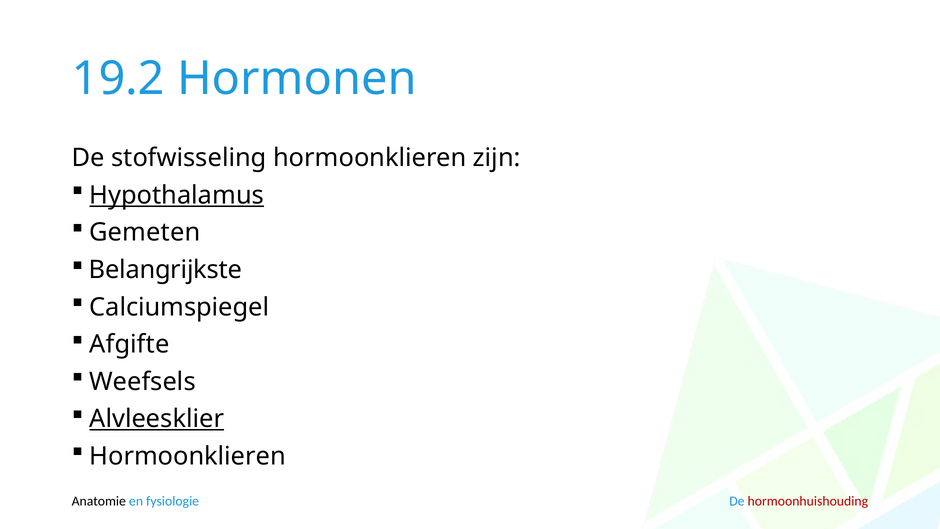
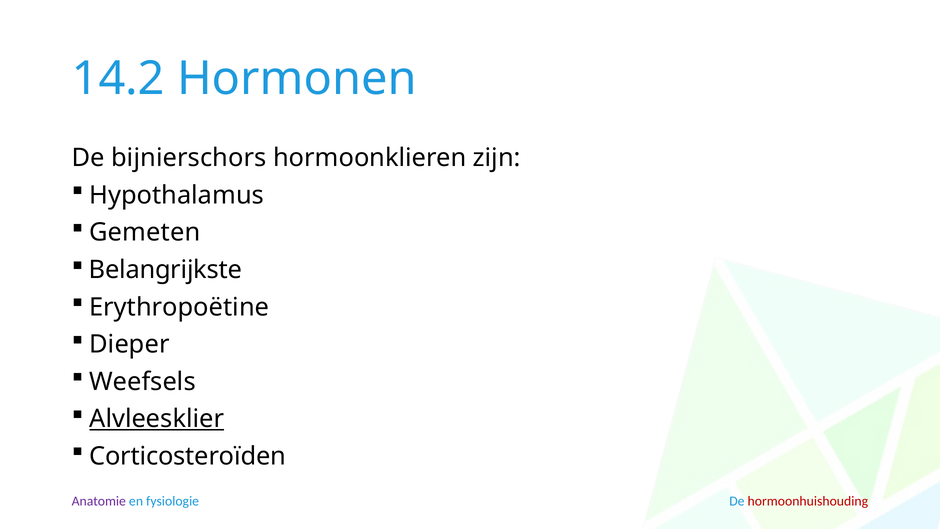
19.2: 19.2 -> 14.2
stofwisseling: stofwisseling -> bijnierschors
Hypothalamus underline: present -> none
Calciumspiegel: Calciumspiegel -> Erythropoëtine
Afgifte: Afgifte -> Dieper
Hormoonklieren at (188, 456): Hormoonklieren -> Corticosteroïden
Anatomie colour: black -> purple
